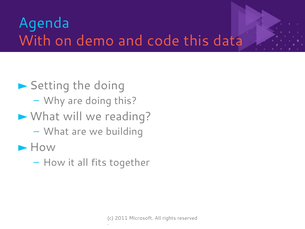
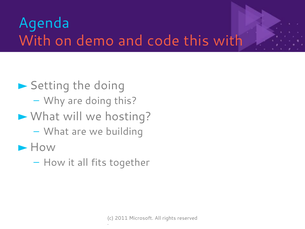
this data: data -> with
reading: reading -> hosting
